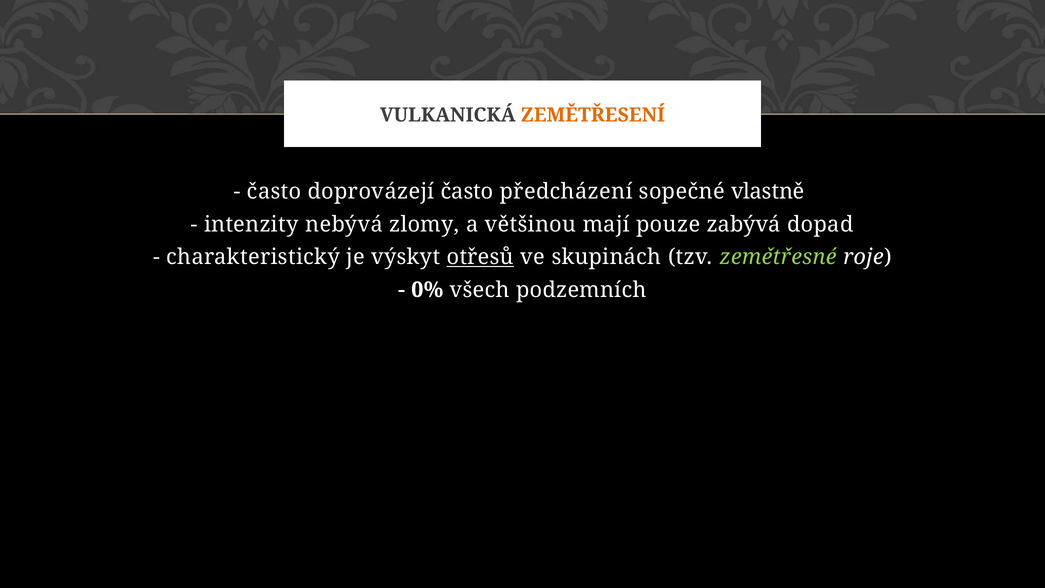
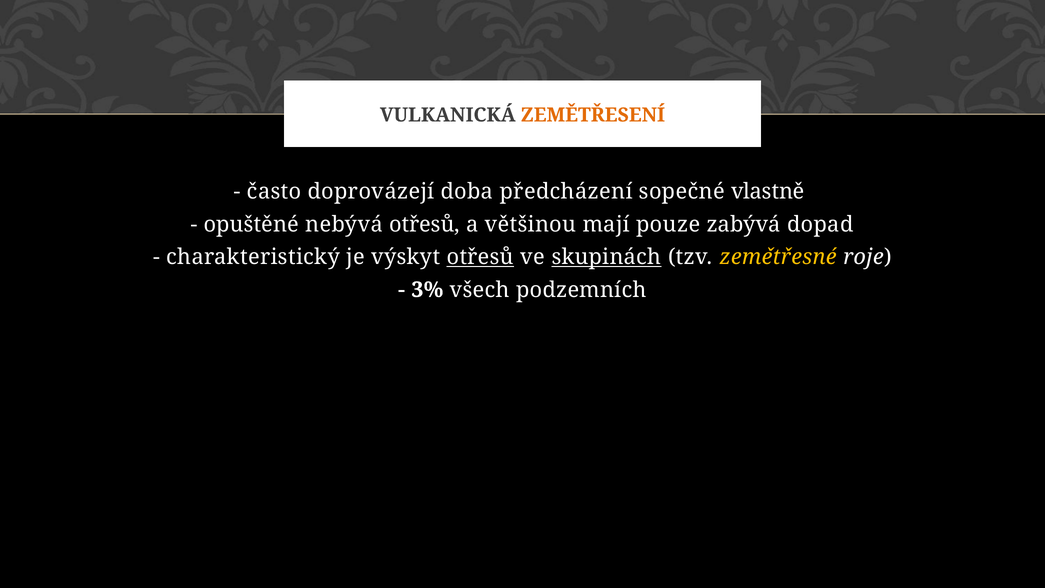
doprovázejí často: často -> doba
intenzity: intenzity -> opuštěné
nebývá zlomy: zlomy -> otřesů
skupinách underline: none -> present
zemětřesné colour: light green -> yellow
0%: 0% -> 3%
